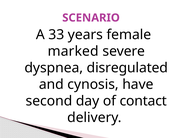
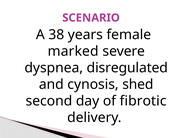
33: 33 -> 38
have: have -> shed
contact: contact -> fibrotic
